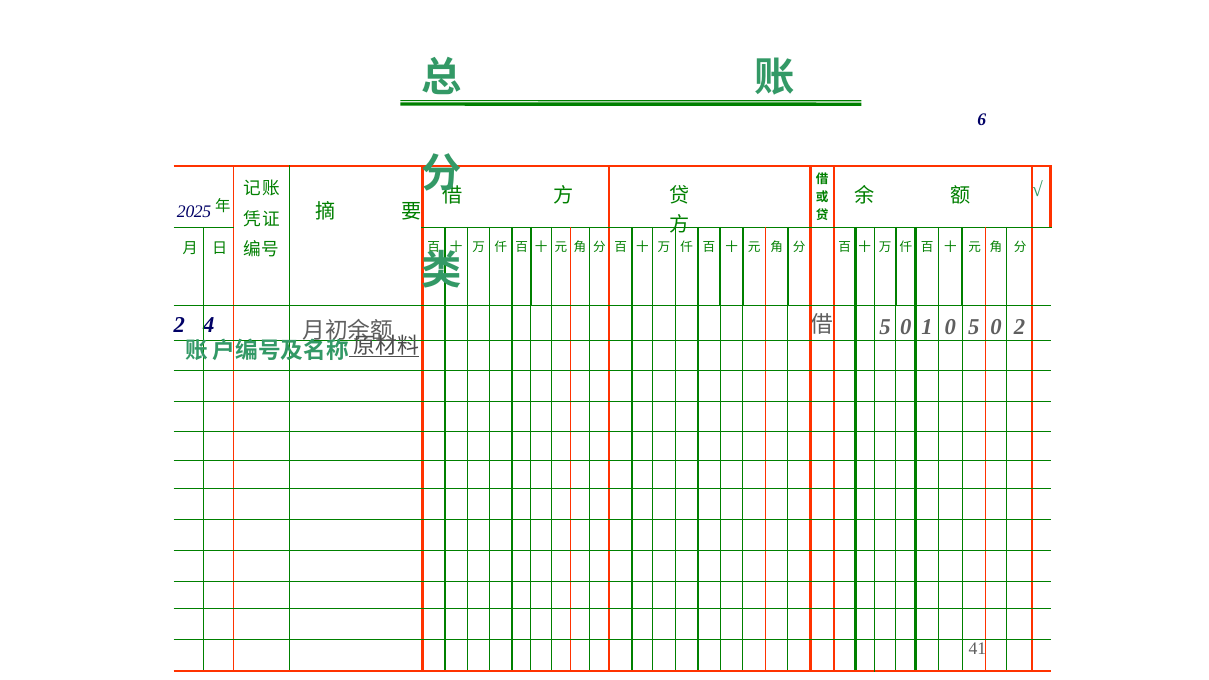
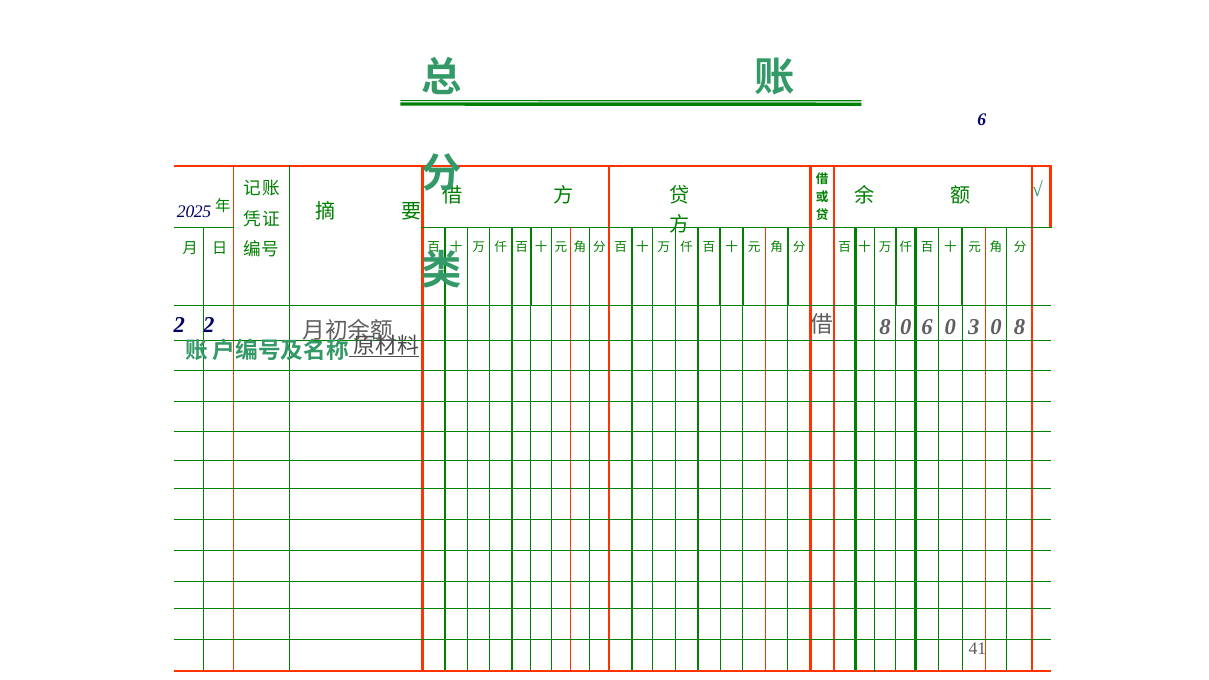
2 4: 4 -> 2
5 at (885, 327): 5 -> 8
0 1: 1 -> 6
0 5: 5 -> 3
0 2: 2 -> 8
